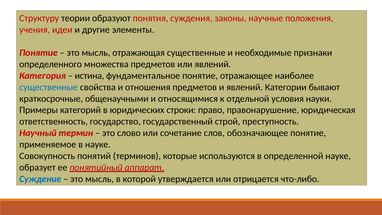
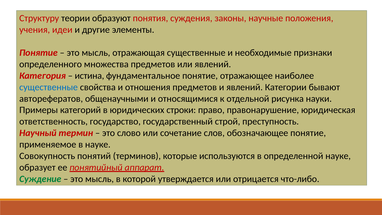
краткосрочные: краткосрочные -> авторефератов
условия: условия -> рисунка
Суждение colour: blue -> green
